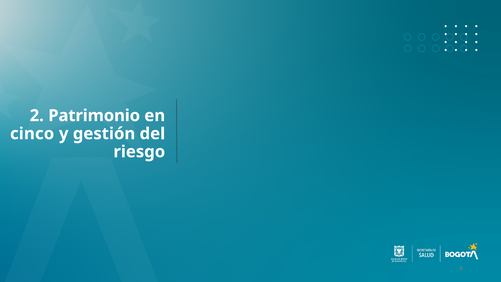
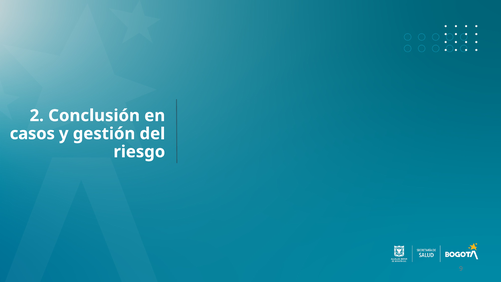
Patrimonio: Patrimonio -> Conclusión
cinco: cinco -> casos
